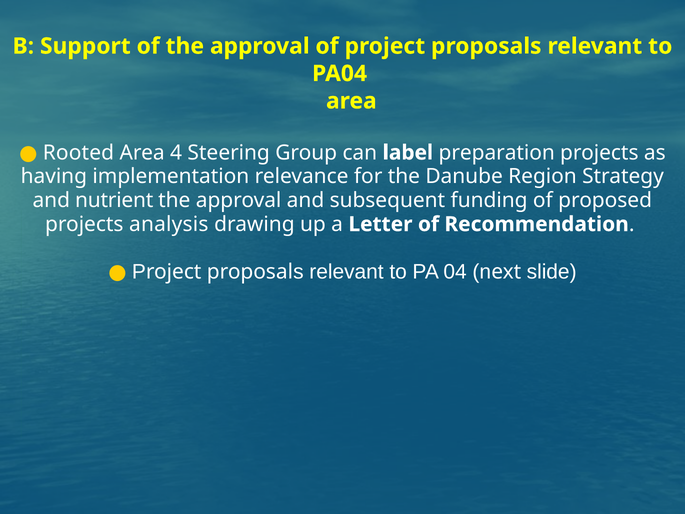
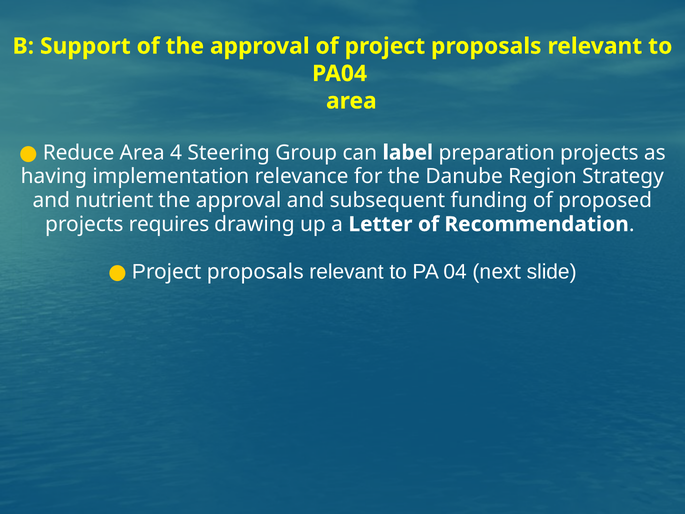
Rooted: Rooted -> Reduce
analysis: analysis -> requires
